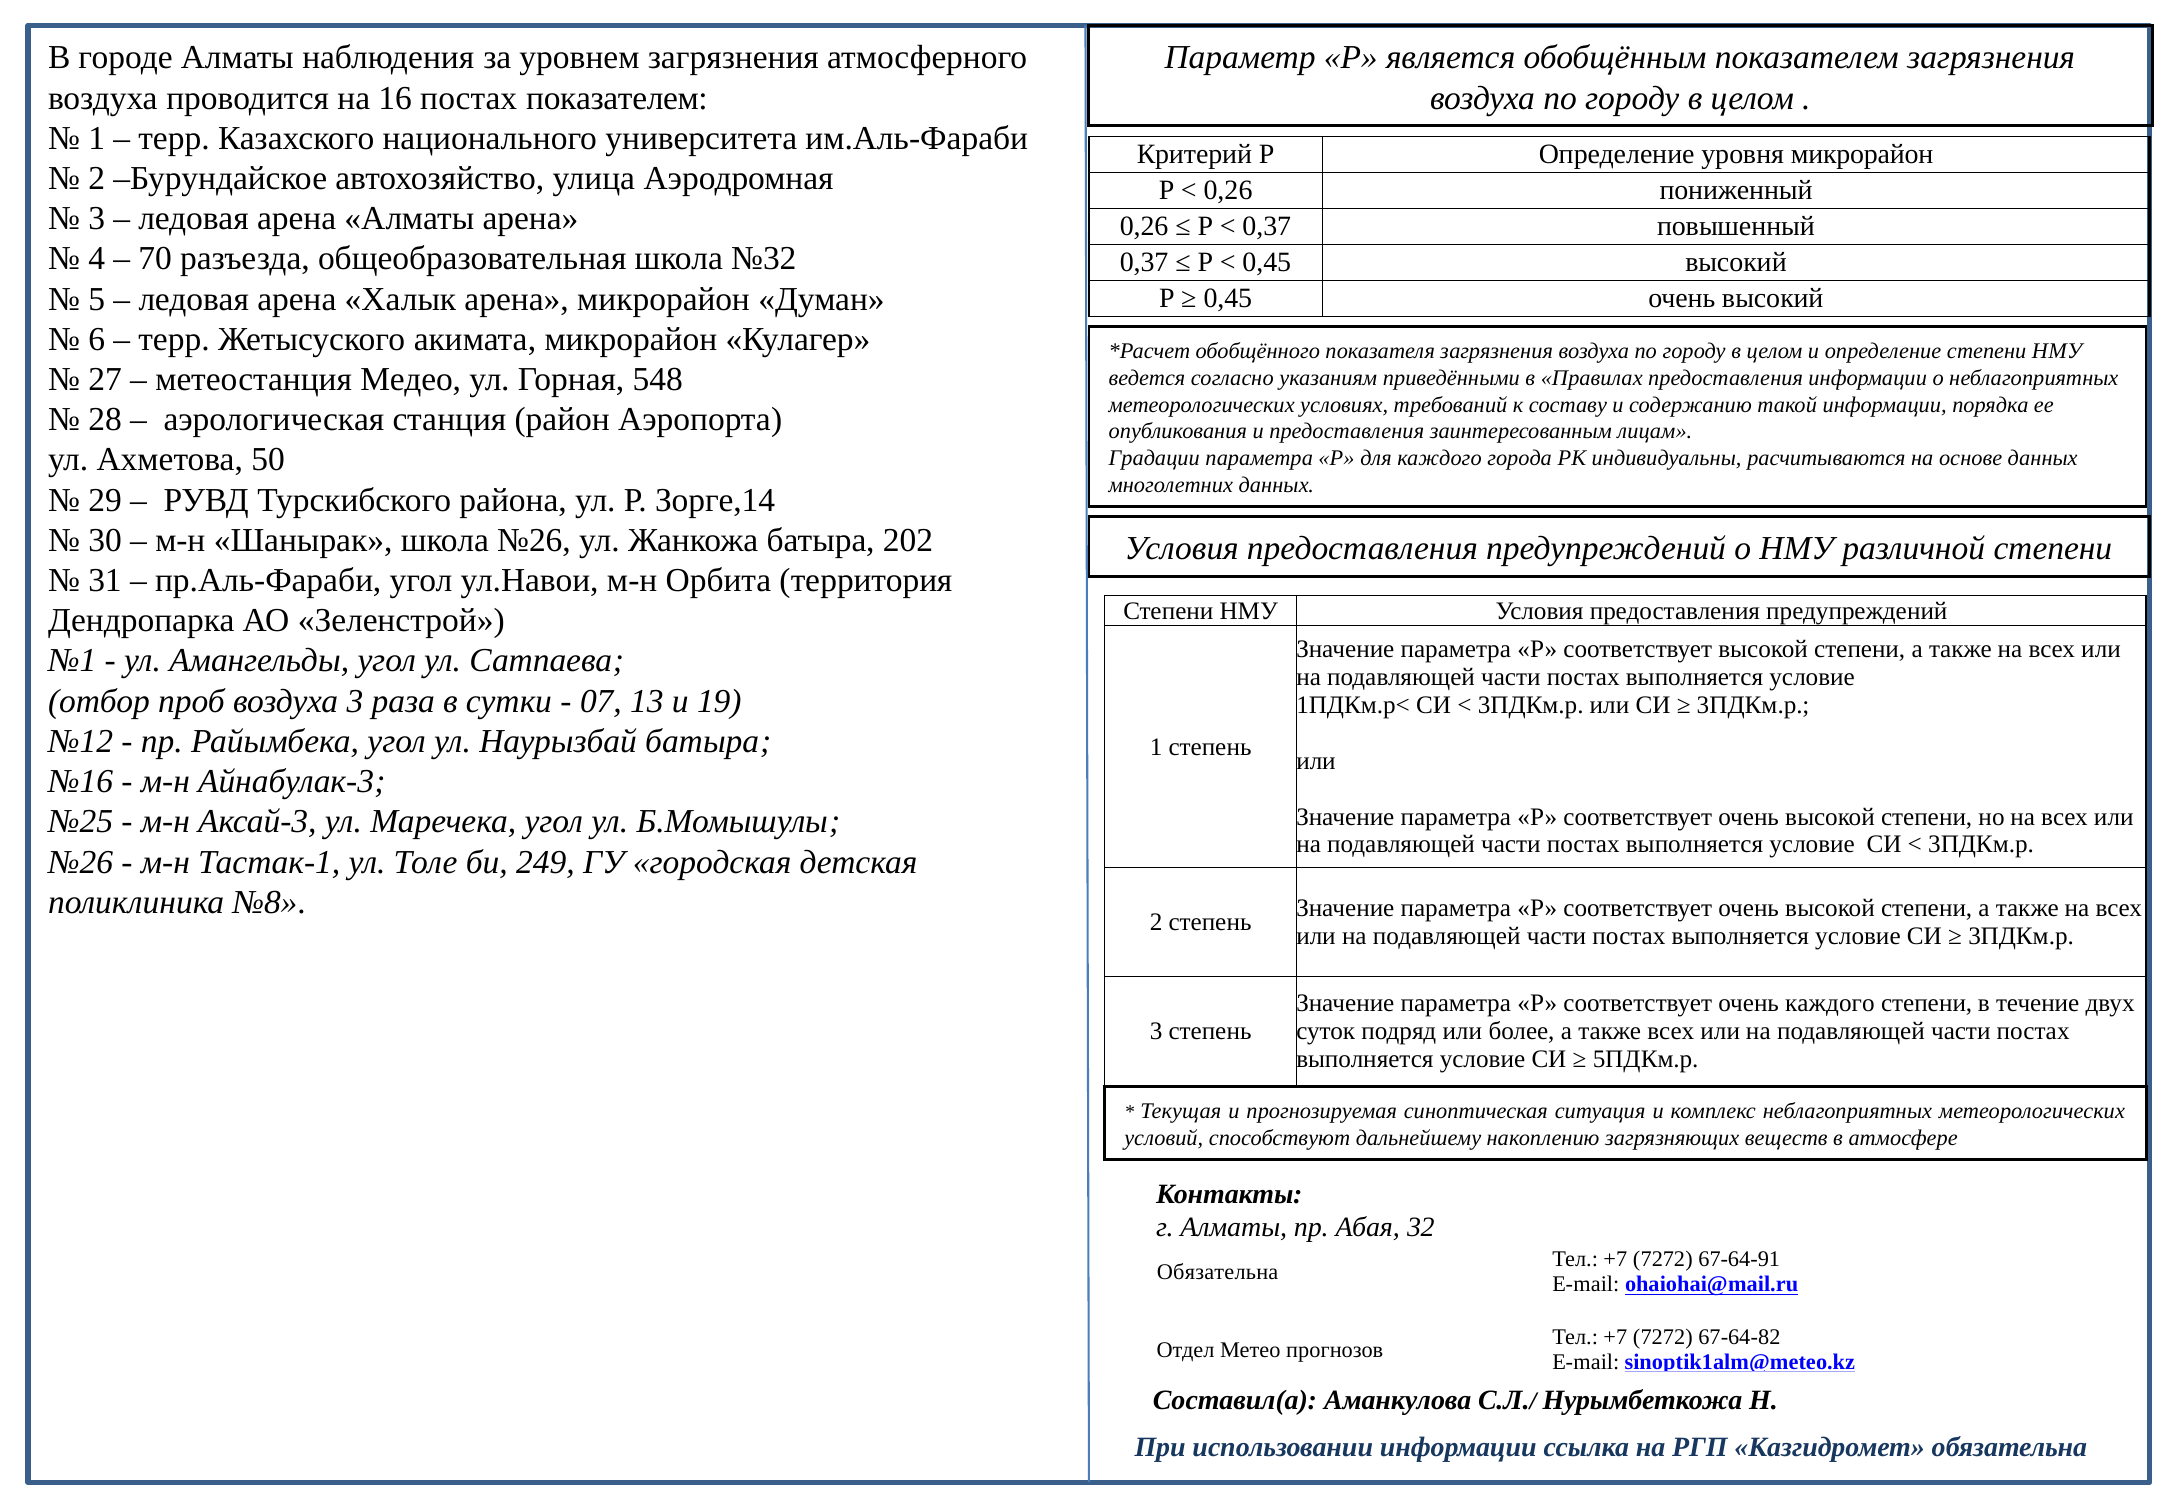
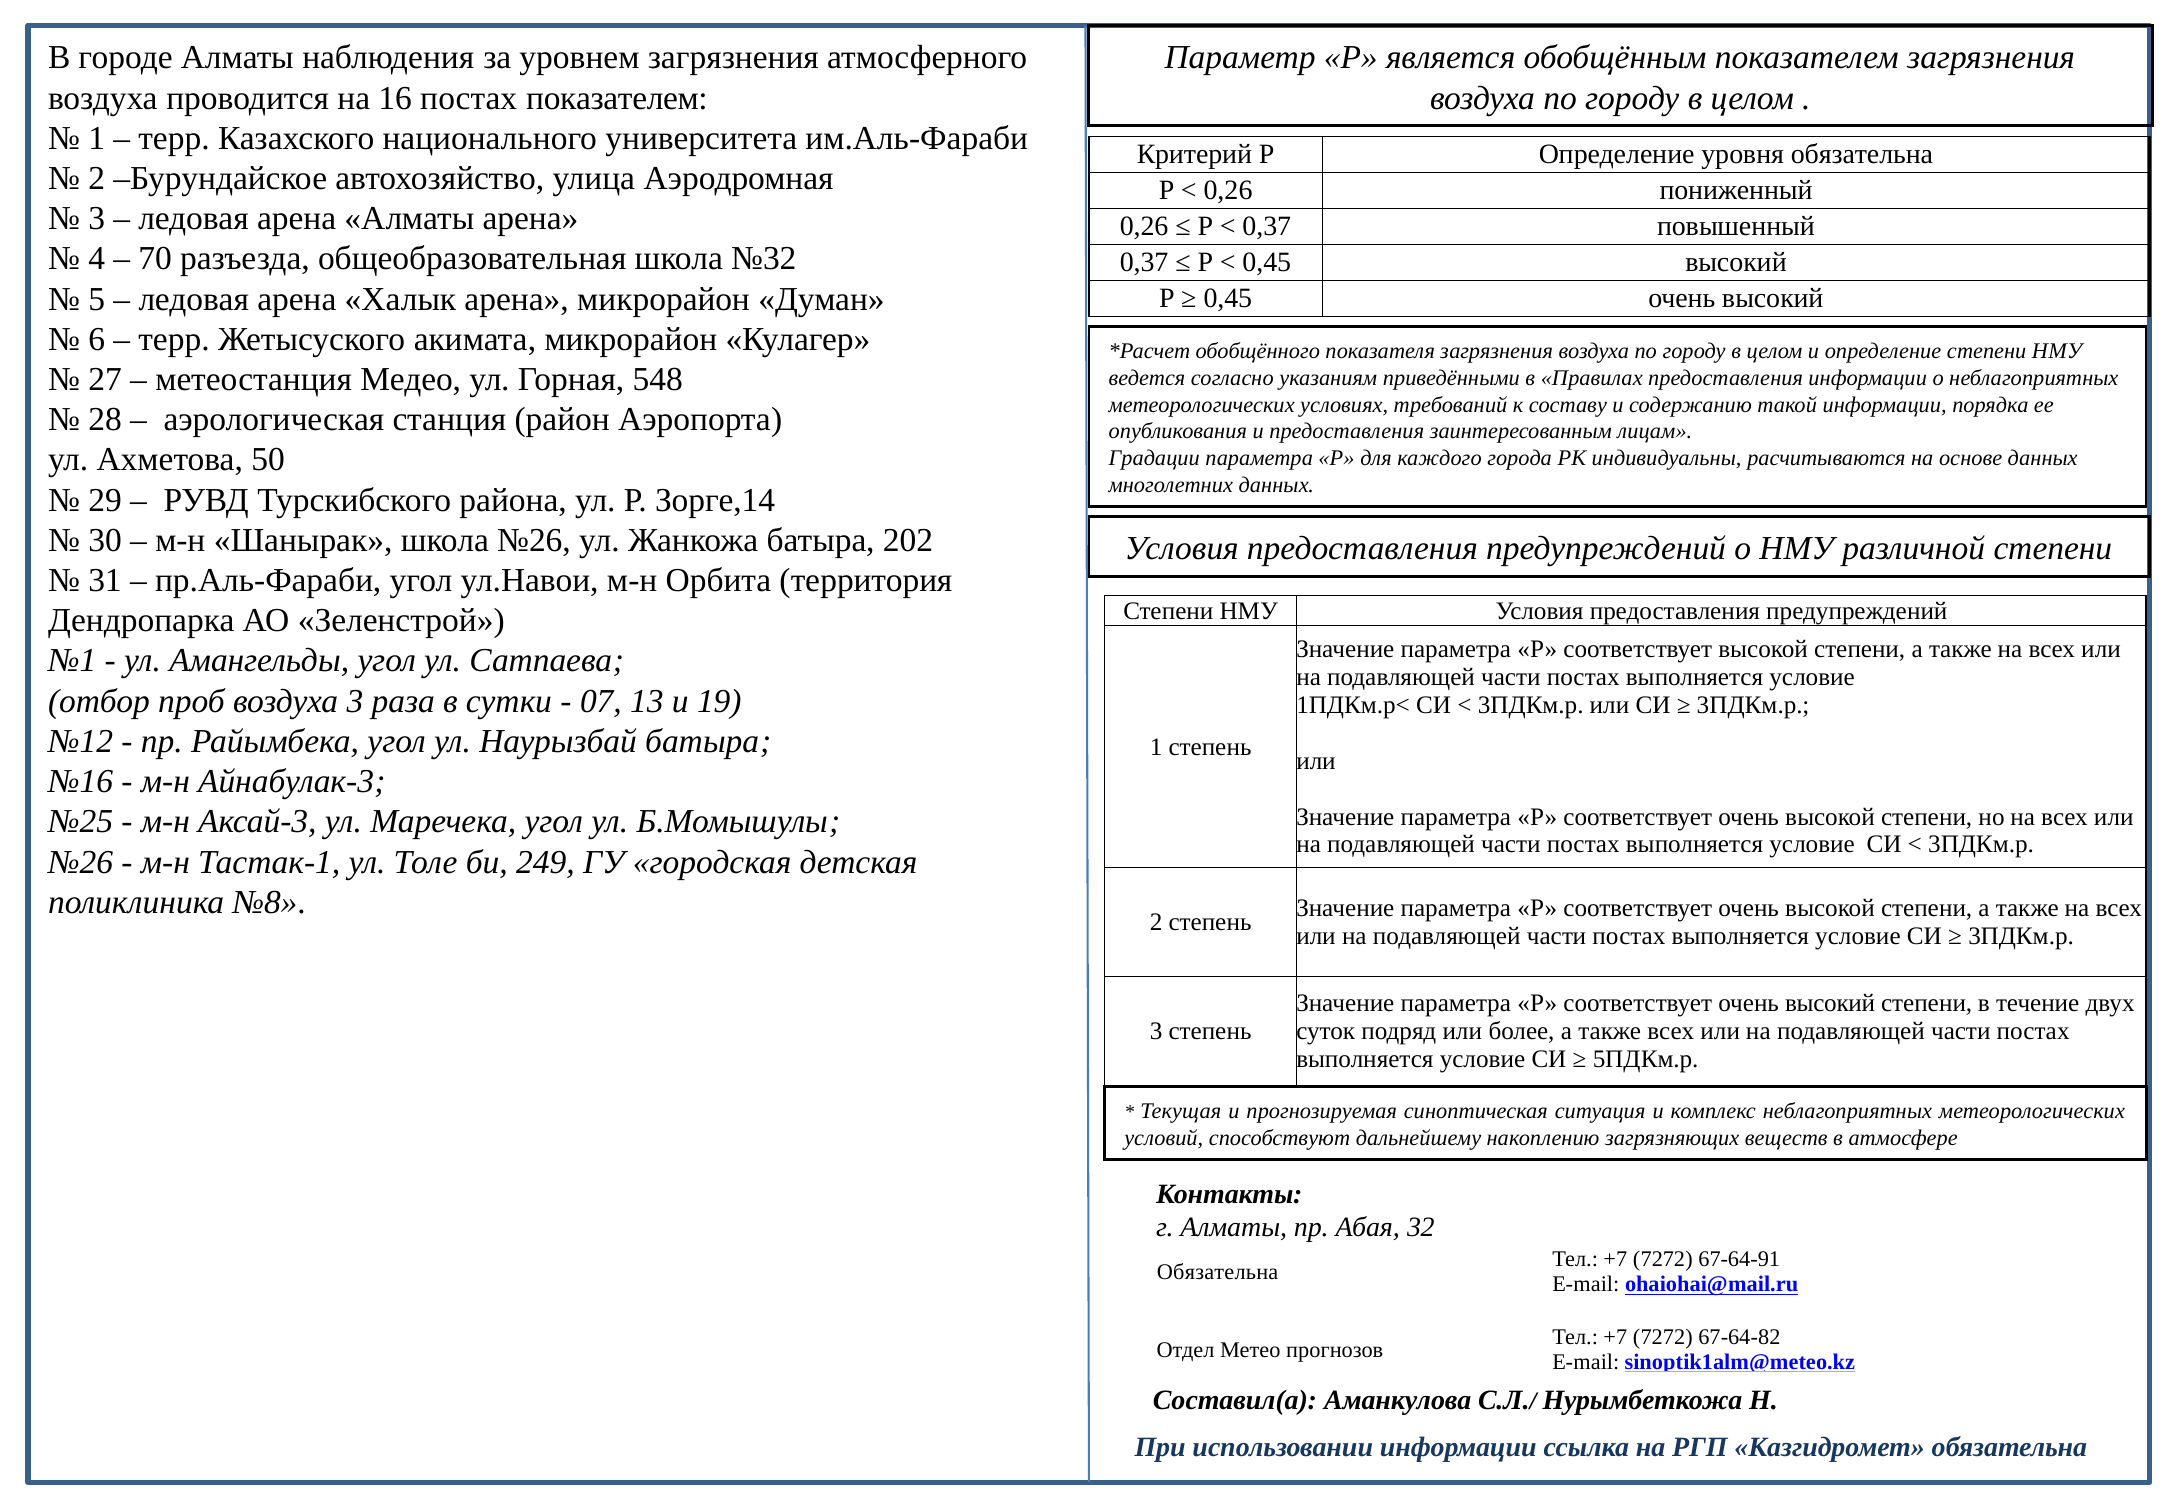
уровня микрорайон: микрорайон -> обязательна
соответствует очень каждого: каждого -> высокий
